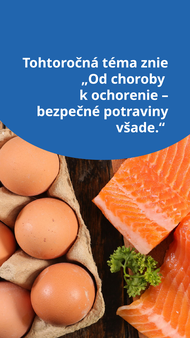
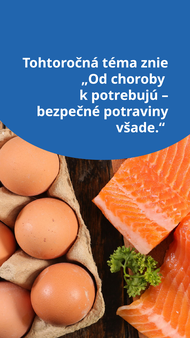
ochorenie: ochorenie -> potrebujú
